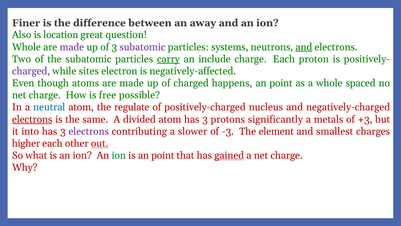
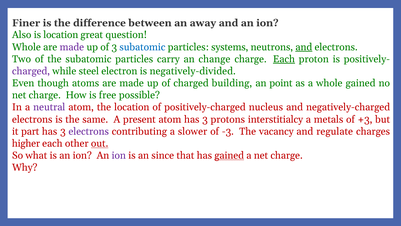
subatomic at (142, 47) colour: purple -> blue
carry underline: present -> none
include: include -> change
Each at (284, 59) underline: none -> present
sites: sites -> steel
negatively-affected: negatively-affected -> negatively-divided
happens: happens -> building
whole spaced: spaced -> gained
neutral colour: blue -> purple
the regulate: regulate -> location
electrons at (32, 119) underline: present -> none
divided: divided -> present
significantly: significantly -> interstitialcy
into: into -> part
element: element -> vacancy
smallest: smallest -> regulate
ion at (119, 155) colour: green -> purple
is an point: point -> since
